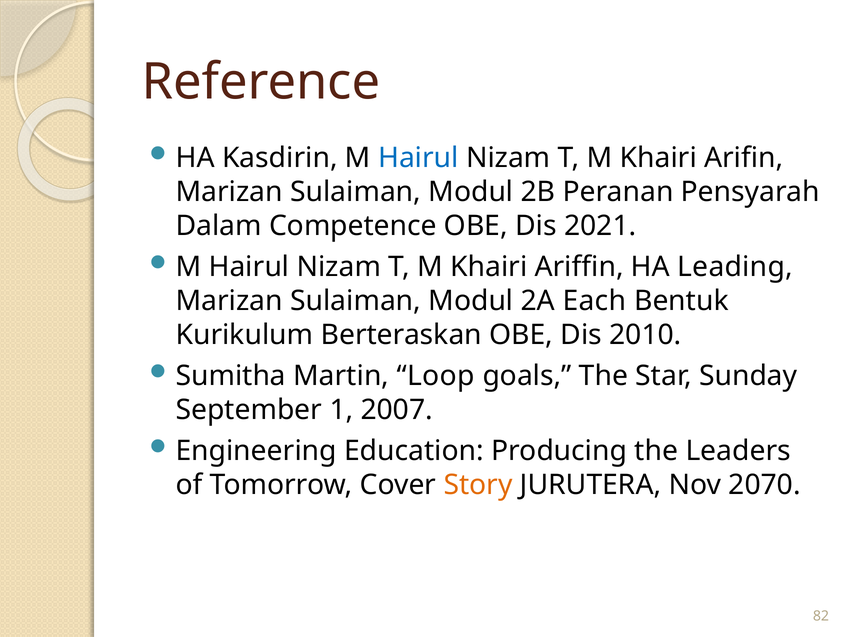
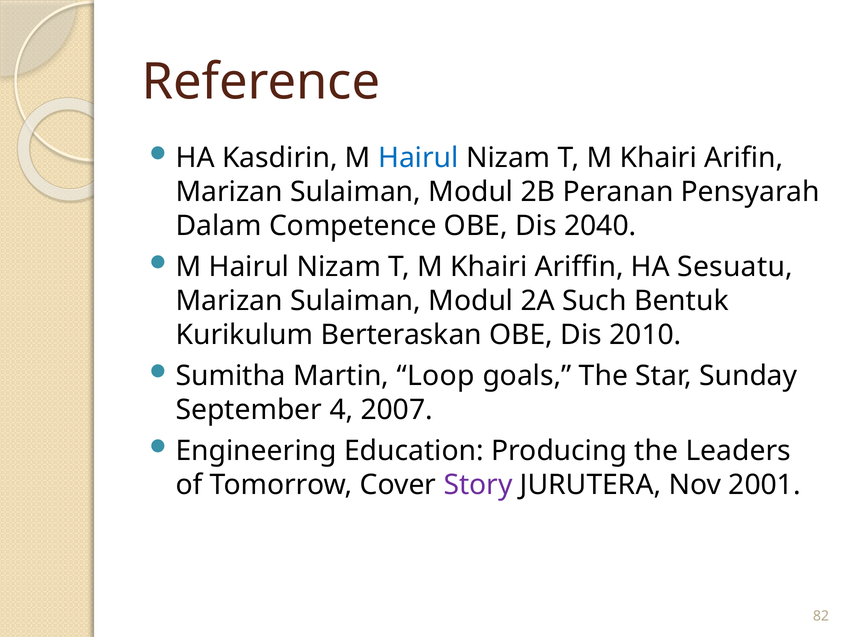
2021: 2021 -> 2040
Leading: Leading -> Sesuatu
Each: Each -> Such
1: 1 -> 4
Story colour: orange -> purple
2070: 2070 -> 2001
